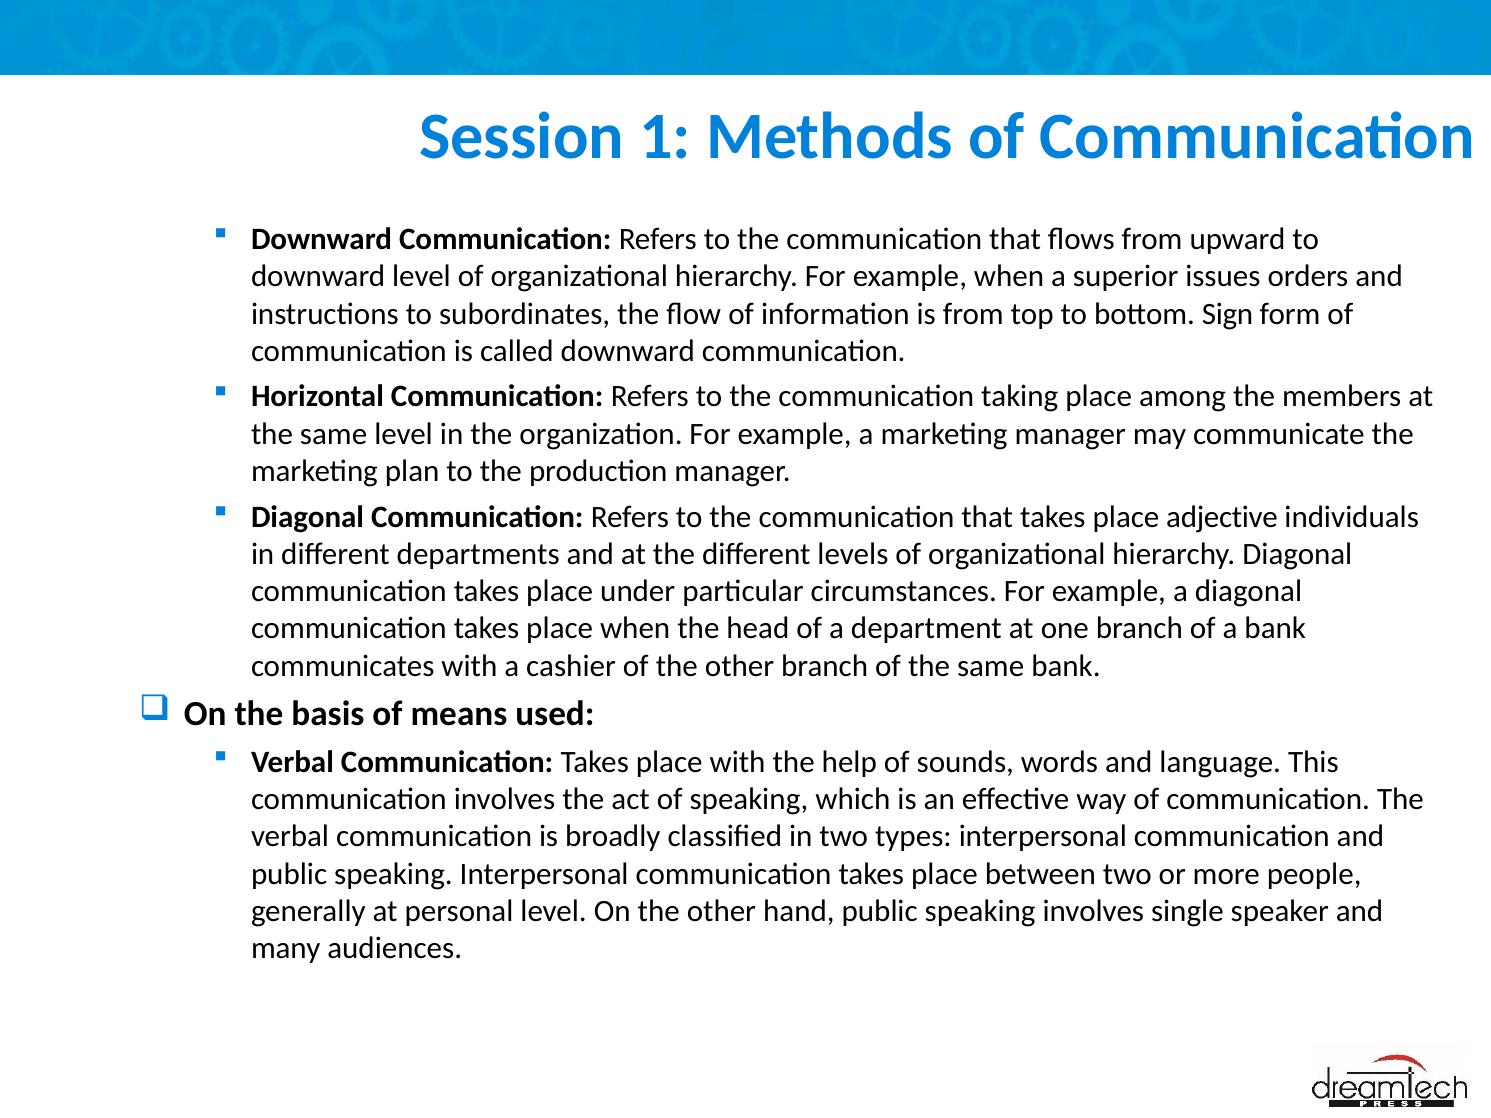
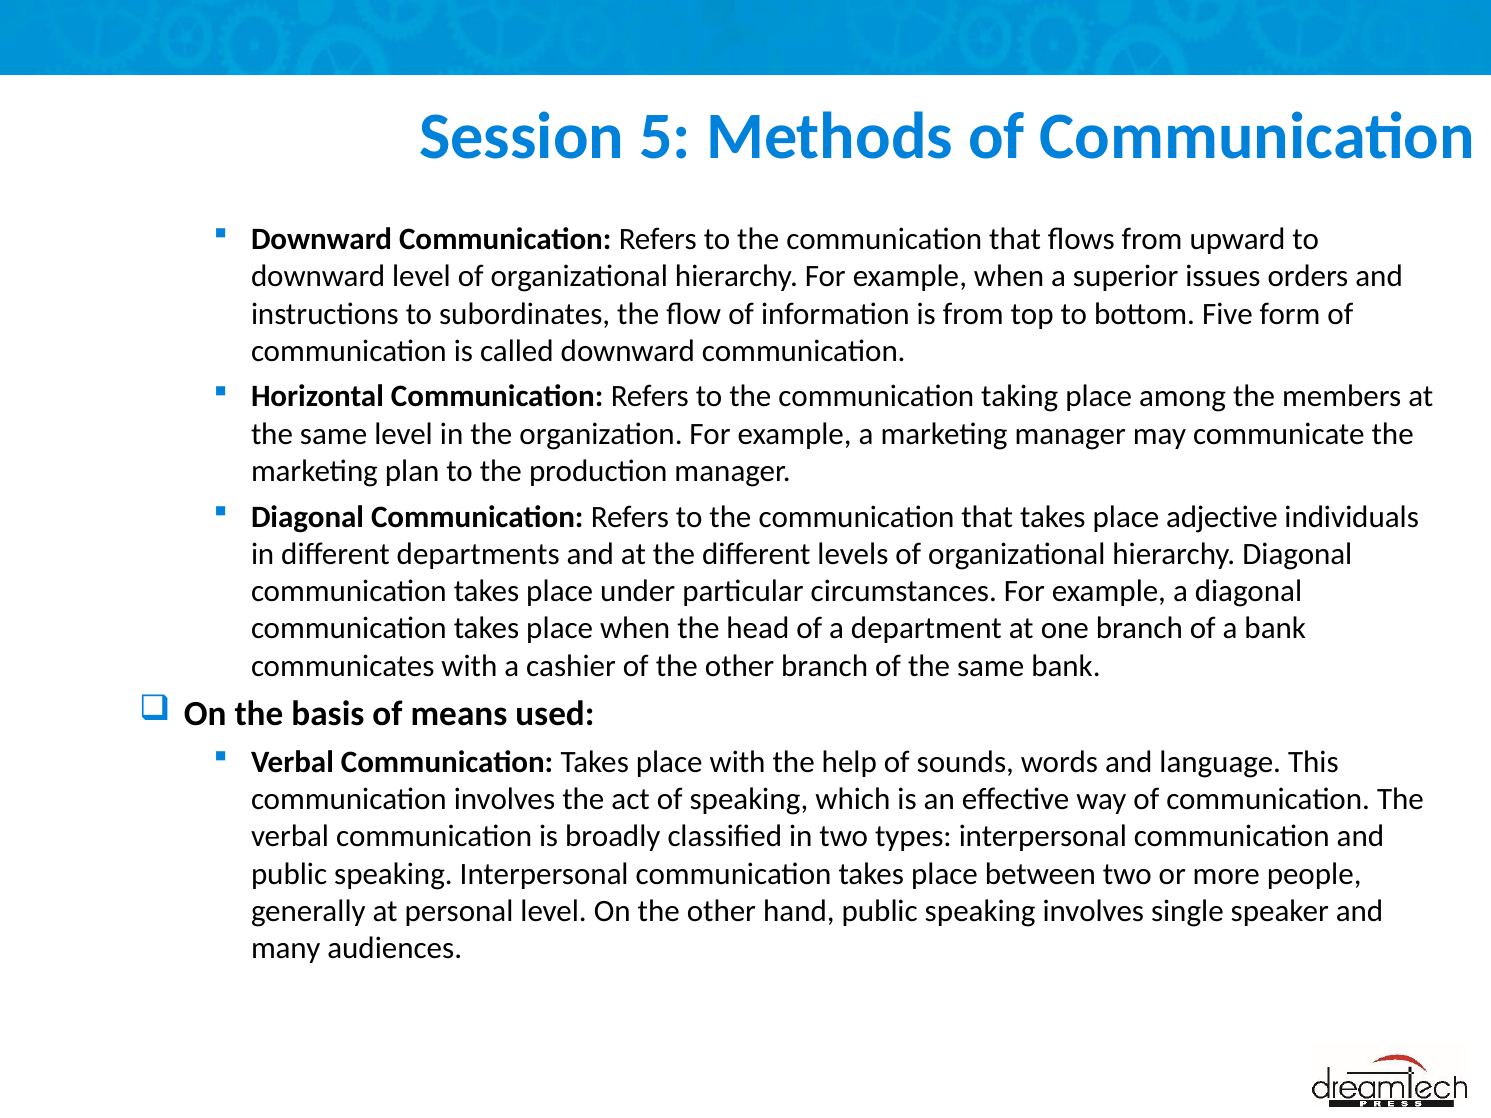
1: 1 -> 5
Sign: Sign -> Five
